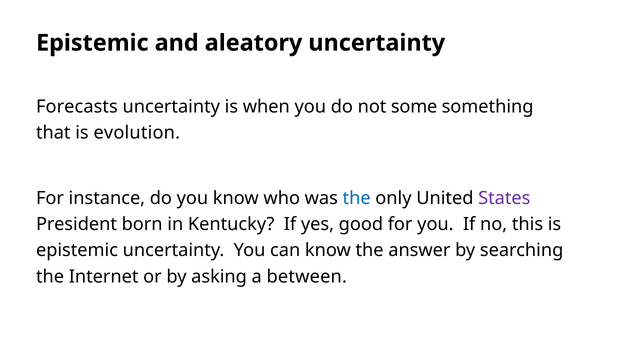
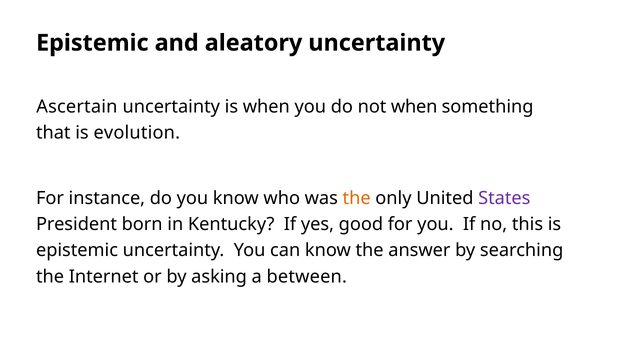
Forecasts: Forecasts -> Ascertain
not some: some -> when
the at (357, 198) colour: blue -> orange
